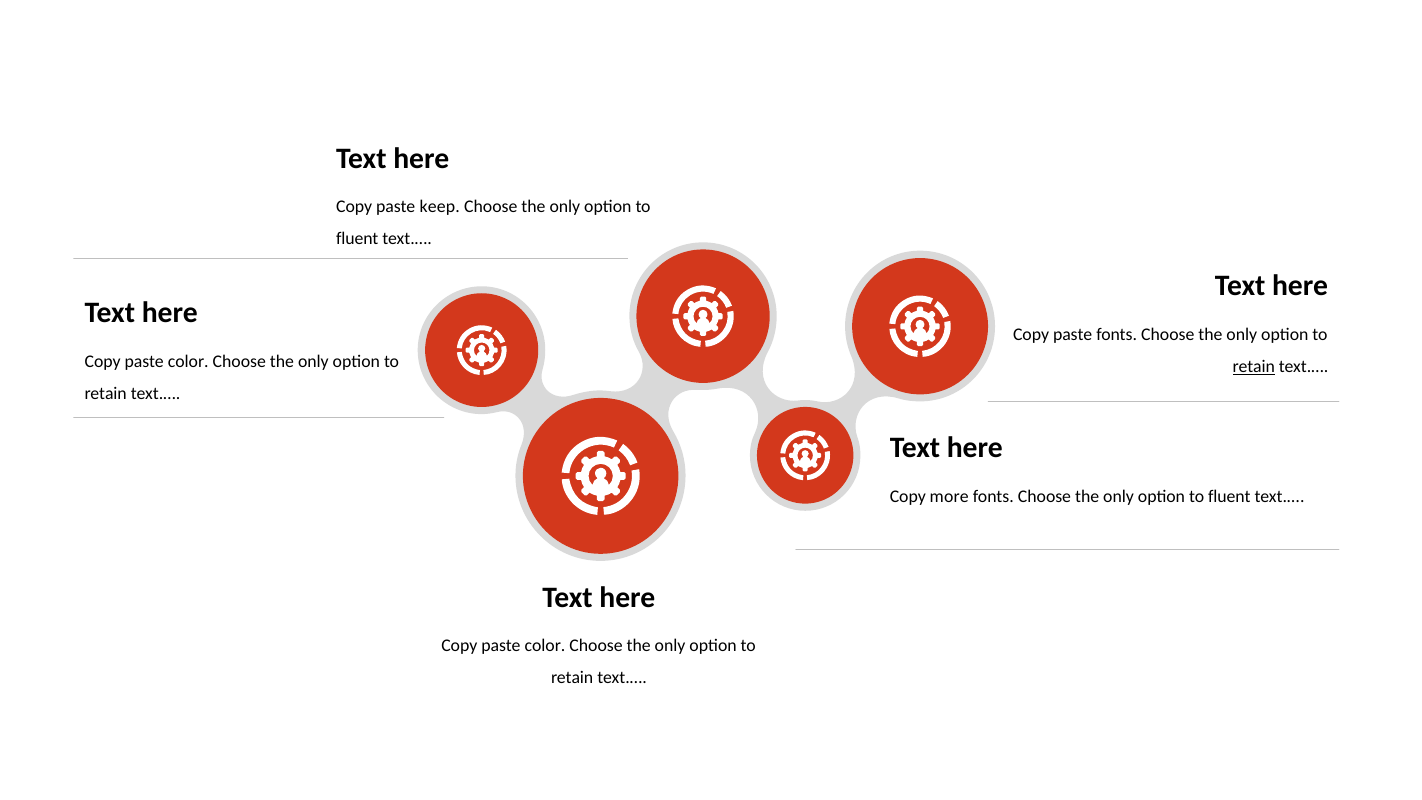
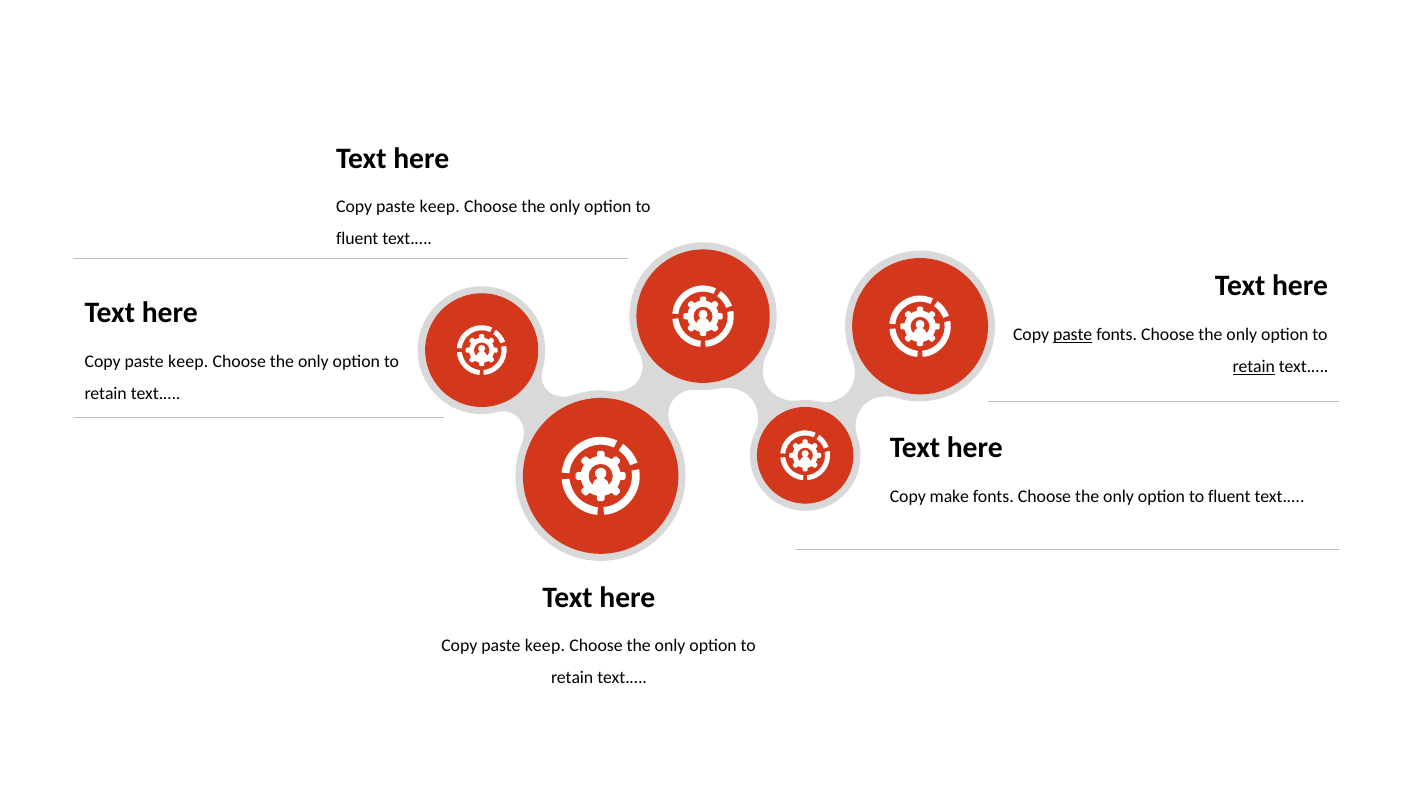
paste at (1073, 334) underline: none -> present
color at (188, 361): color -> keep
more: more -> make
color at (545, 646): color -> keep
